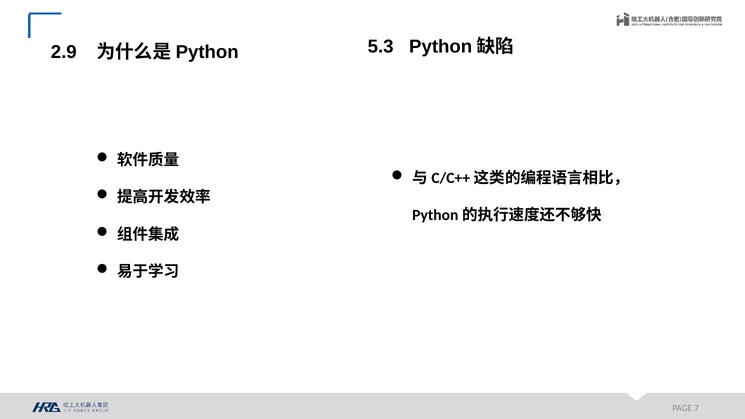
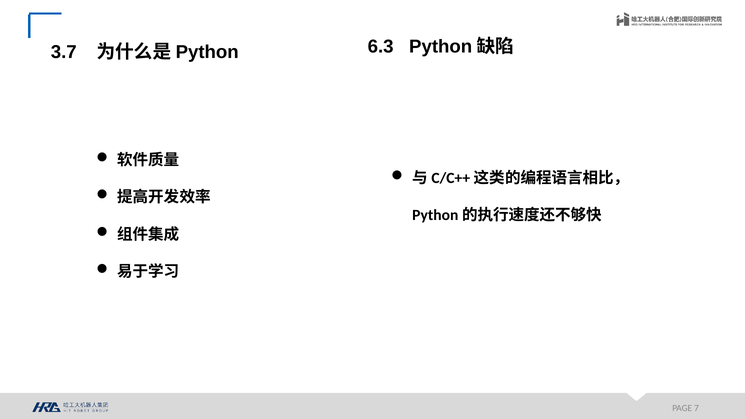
5.3: 5.3 -> 6.3
2.9: 2.9 -> 3.7
